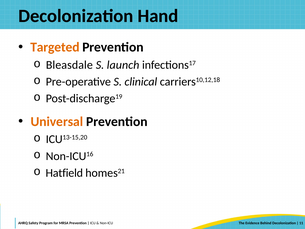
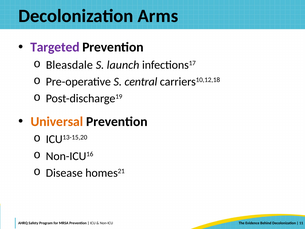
Hand: Hand -> Arms
Targeted colour: orange -> purple
clinical: clinical -> central
Hatfield: Hatfield -> Disease
